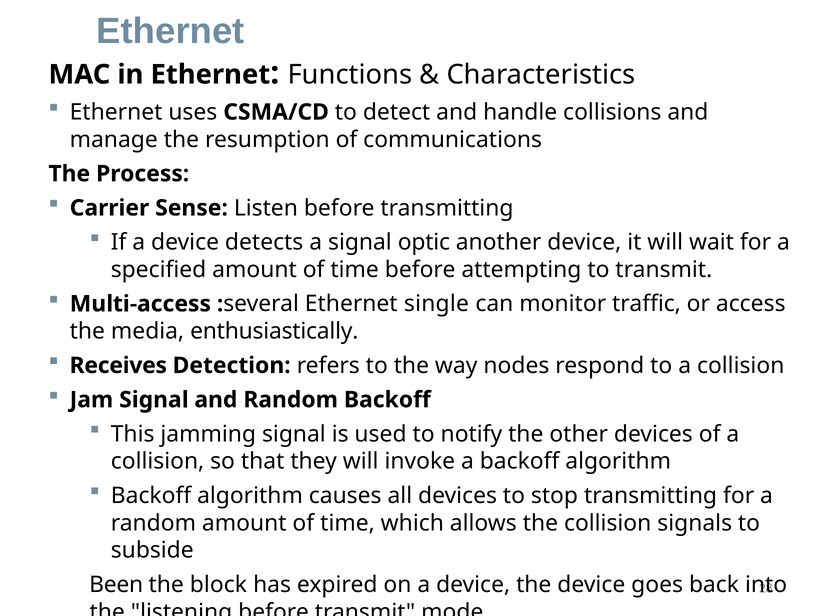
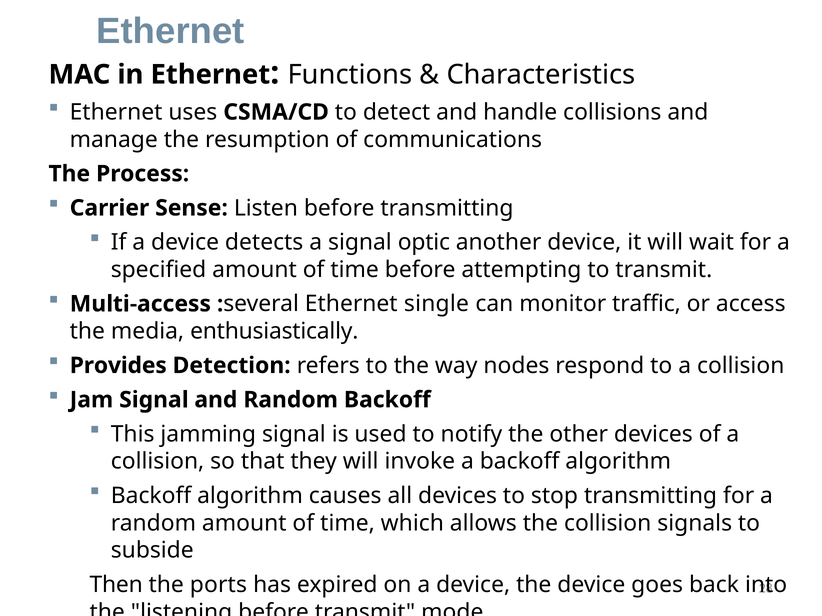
Receives: Receives -> Provides
Been: Been -> Then
block: block -> ports
